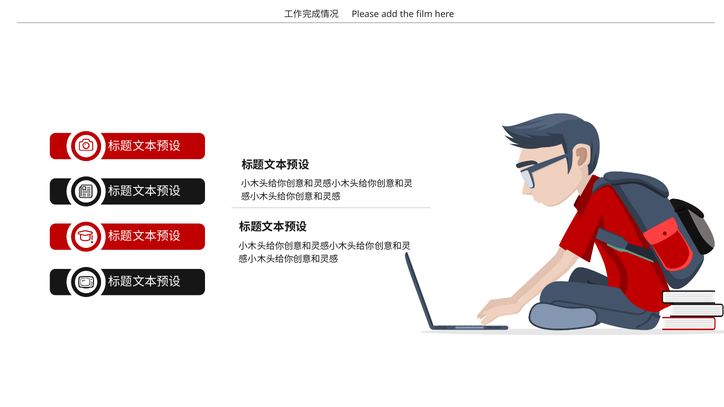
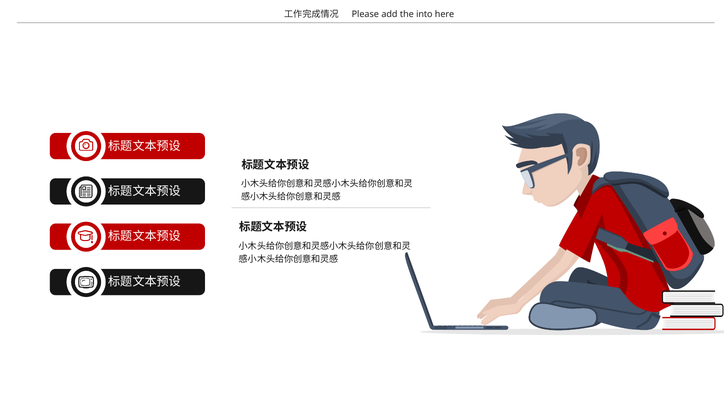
film: film -> into
